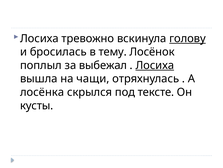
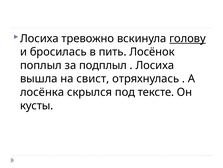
тему: тему -> пить
выбежал: выбежал -> подплыл
Лосиха at (155, 65) underline: present -> none
чащи: чащи -> свист
